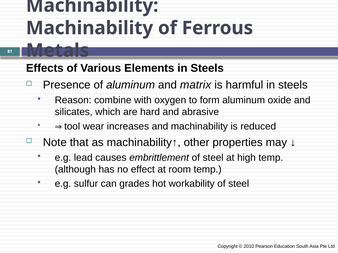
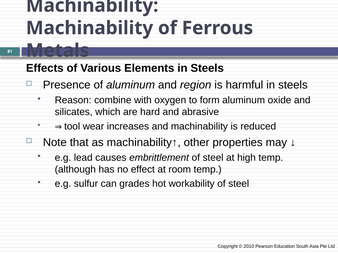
matrix: matrix -> region
